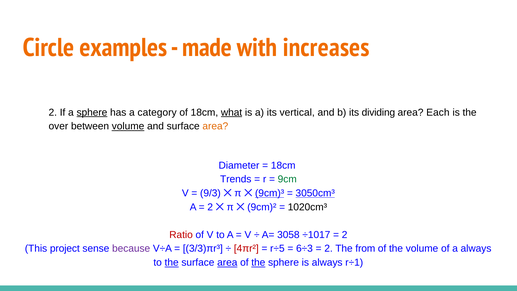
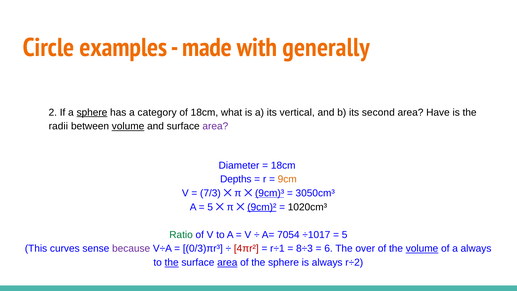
increases: increases -> generally
what underline: present -> none
dividing: dividing -> second
Each: Each -> Have
over: over -> radii
area at (215, 126) colour: orange -> purple
Trends: Trends -> Depths
9cm colour: green -> orange
9/3: 9/3 -> 7/3
3050cm³ underline: present -> none
2 at (210, 207): 2 -> 5
9cm)² underline: none -> present
Ratio colour: red -> green
3058: 3058 -> 7054
2 at (345, 235): 2 -> 5
project: project -> curves
3/3)πr³: 3/3)πr³ -> 0/3)πr³
r÷5: r÷5 -> r÷1
6÷3: 6÷3 -> 8÷3
2 at (329, 249): 2 -> 6
from: from -> over
volume at (422, 249) underline: none -> present
the at (258, 262) underline: present -> none
r÷1: r÷1 -> r÷2
